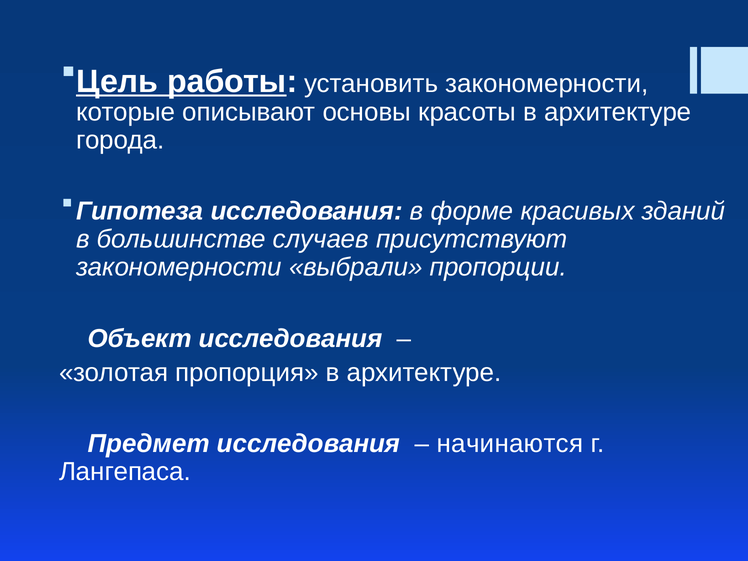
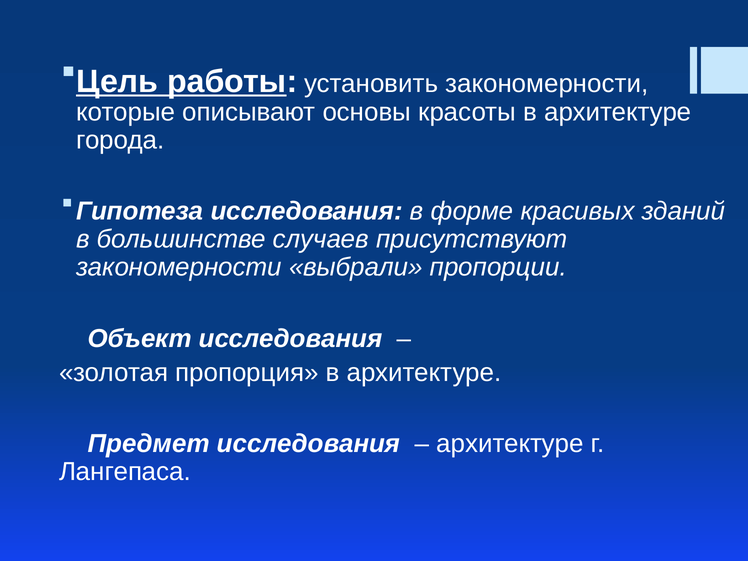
начинаются at (510, 444): начинаются -> архитектуре
